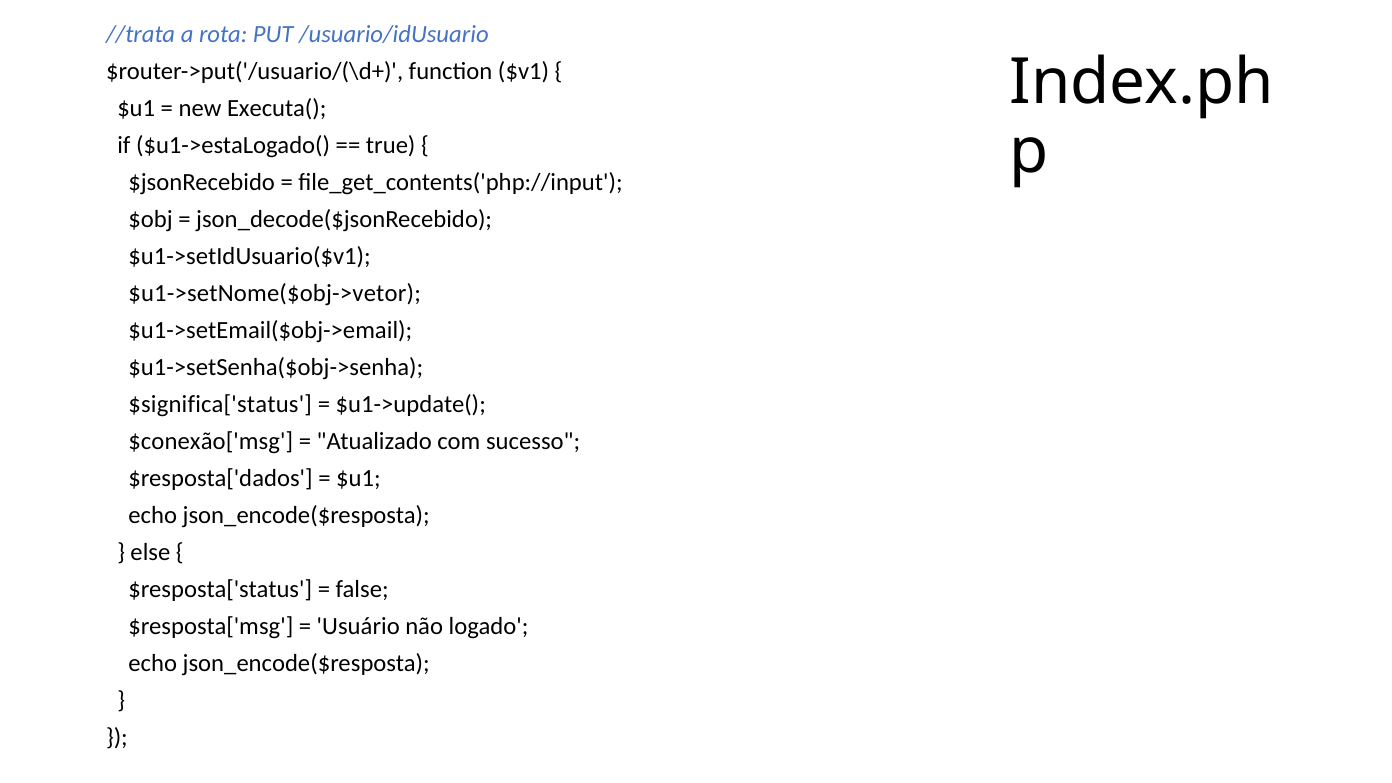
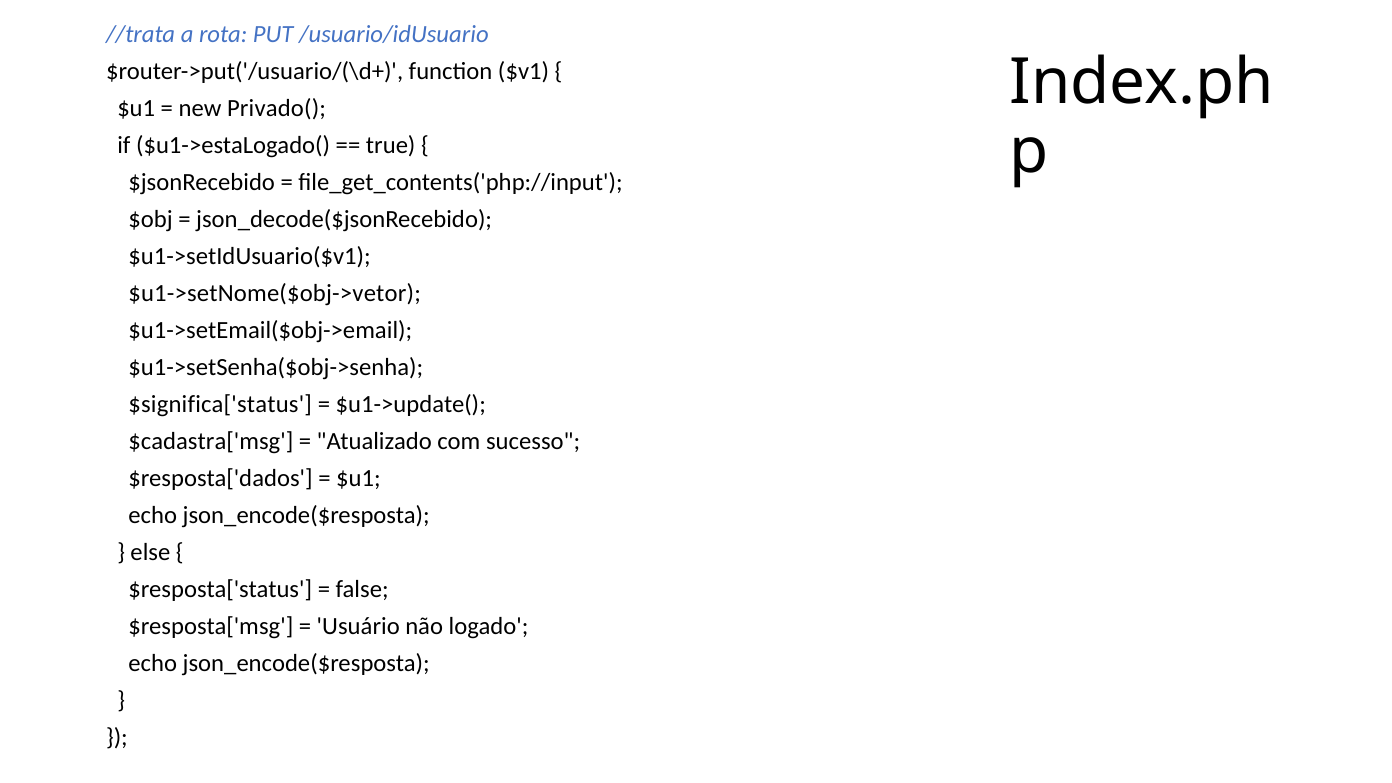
Executa(: Executa( -> Privado(
$conexão['msg: $conexão['msg -> $cadastra['msg
